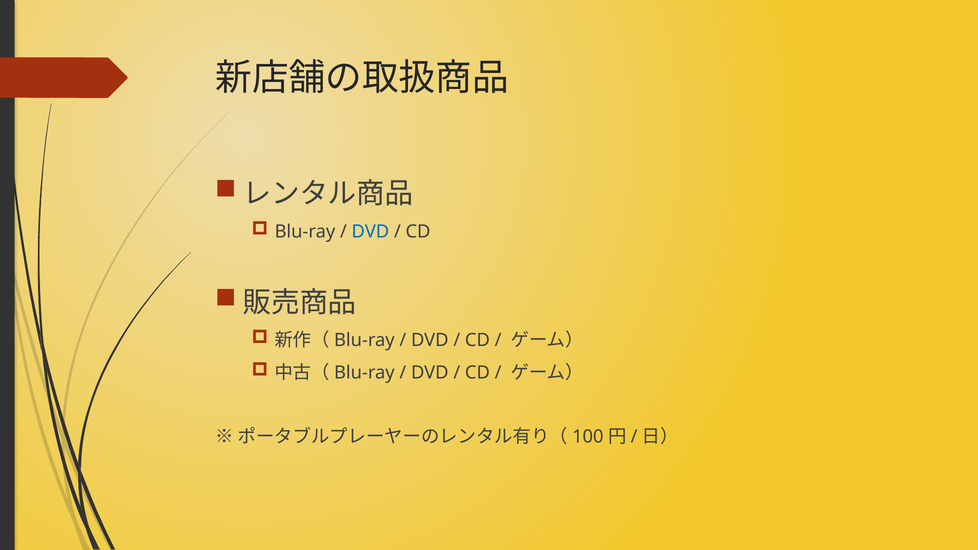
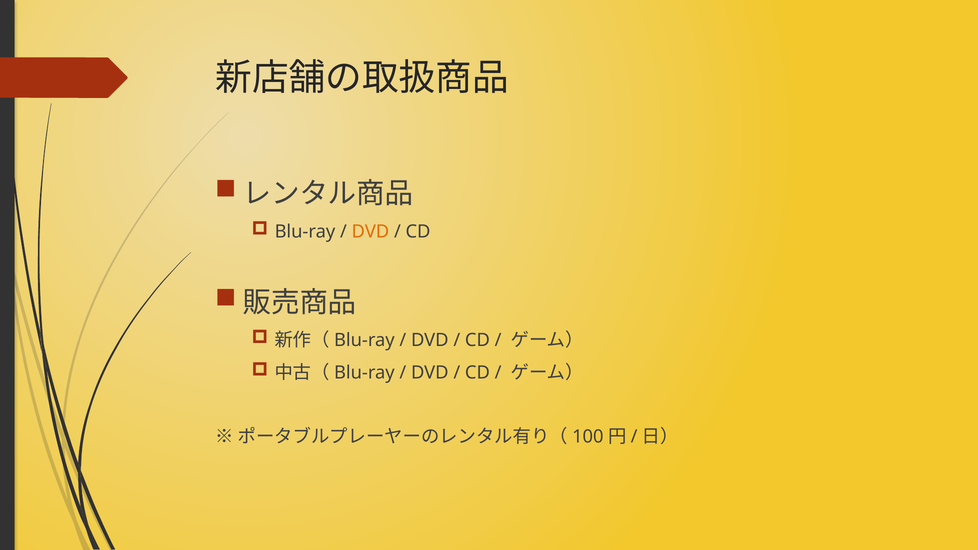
DVD at (370, 232) colour: blue -> orange
